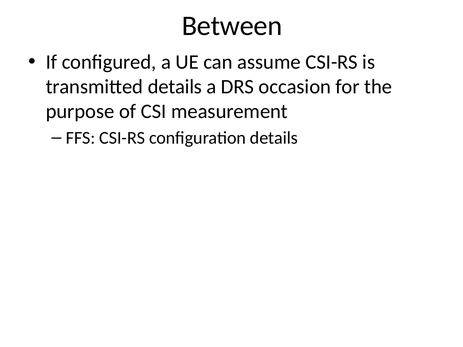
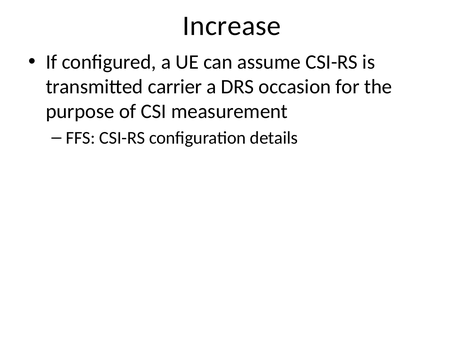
Between: Between -> Increase
transmitted details: details -> carrier
